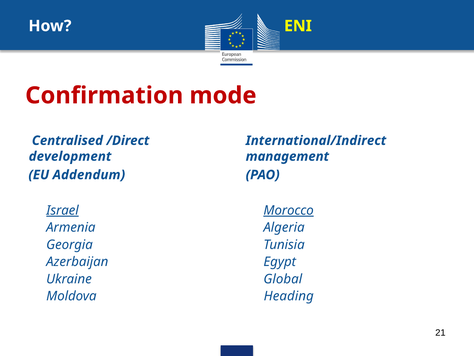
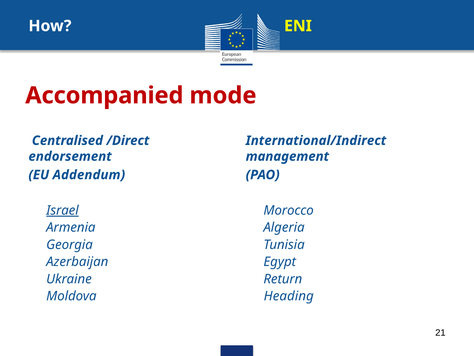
Confirmation: Confirmation -> Accompanied
development: development -> endorsement
Morocco underline: present -> none
Global: Global -> Return
